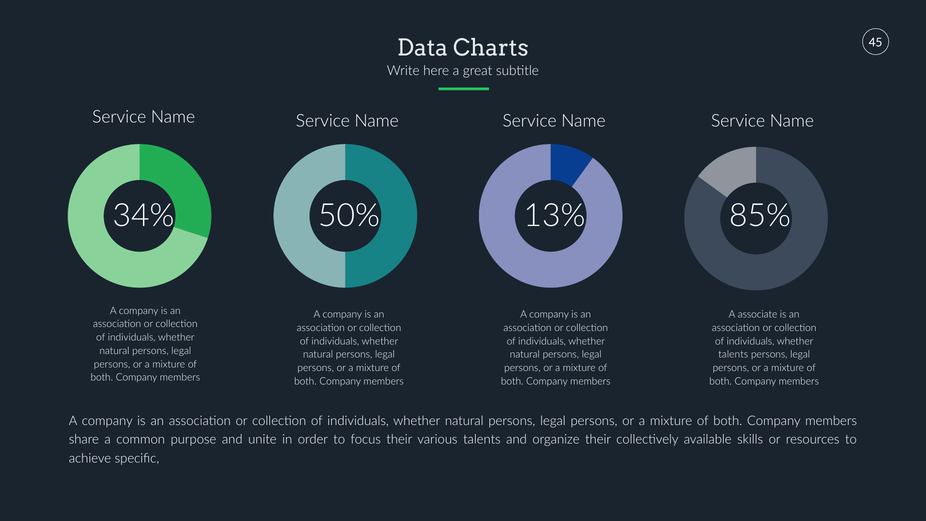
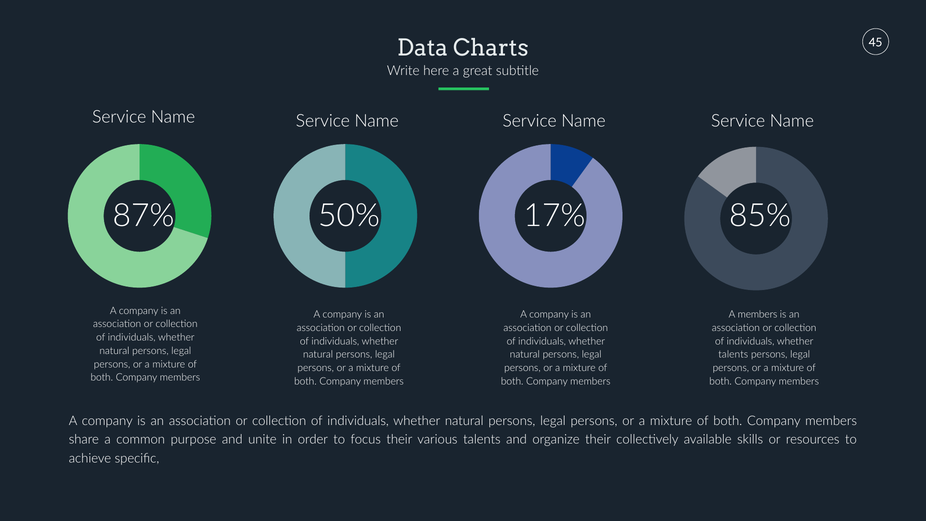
34%: 34% -> 87%
13%: 13% -> 17%
A associate: associate -> members
